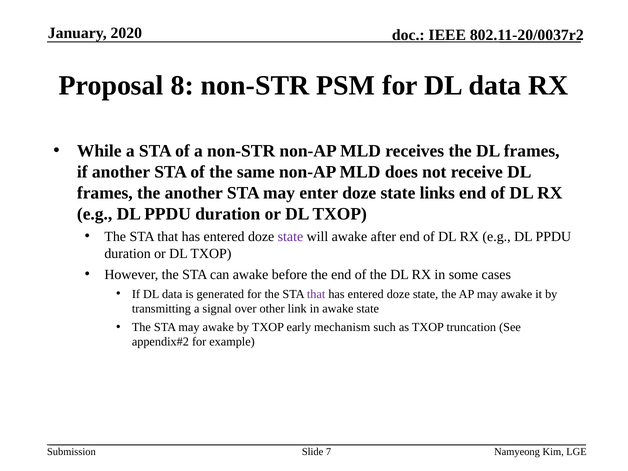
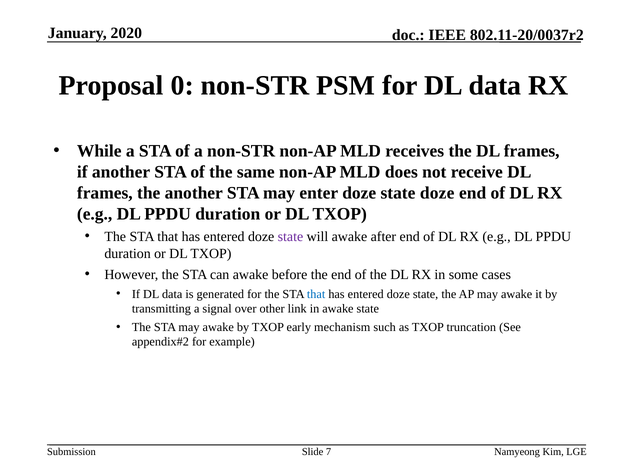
8: 8 -> 0
state links: links -> doze
that at (316, 294) colour: purple -> blue
